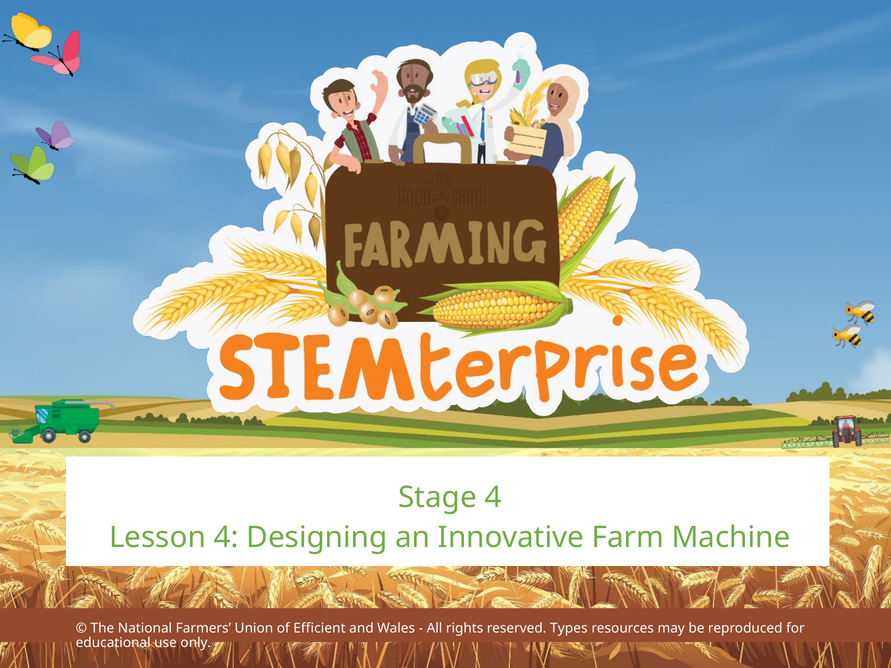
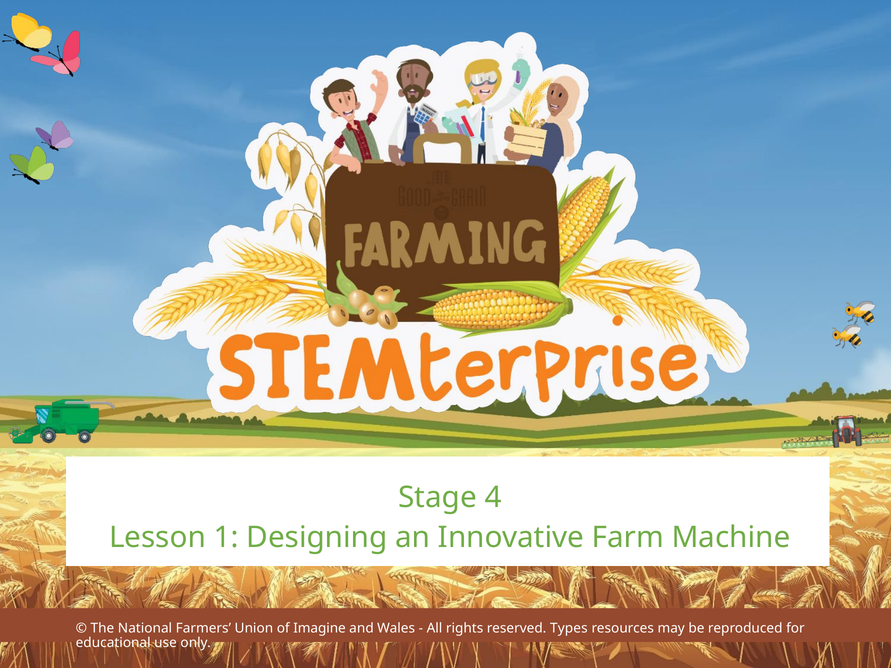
Lesson 4: 4 -> 1
Efficient: Efficient -> Imagine
